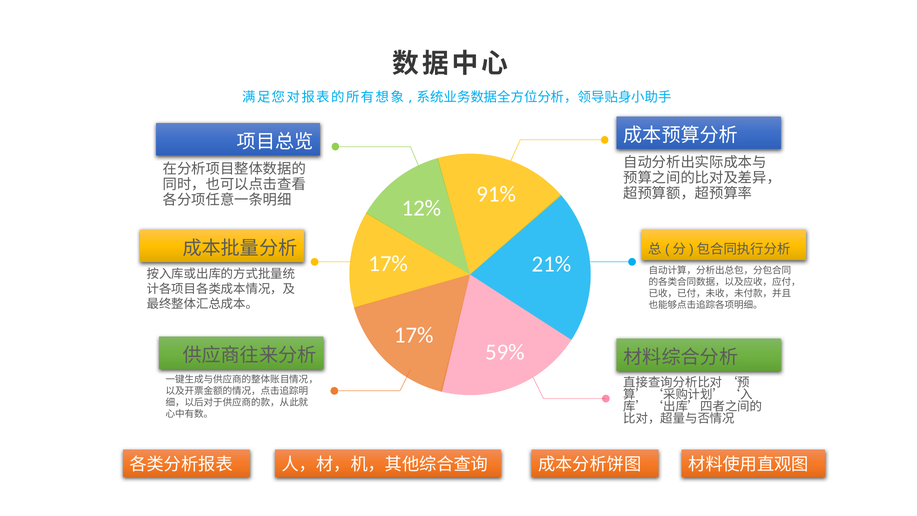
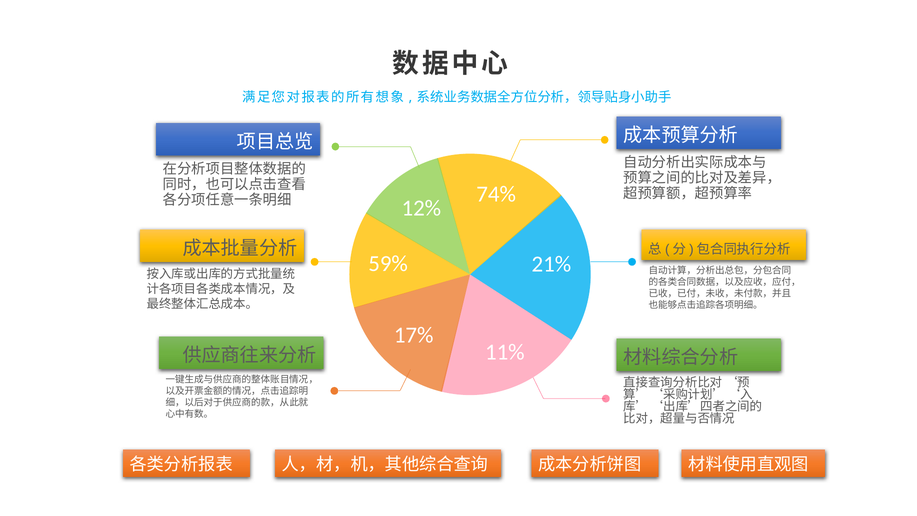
91%: 91% -> 74%
17% at (388, 264): 17% -> 59%
59%: 59% -> 11%
